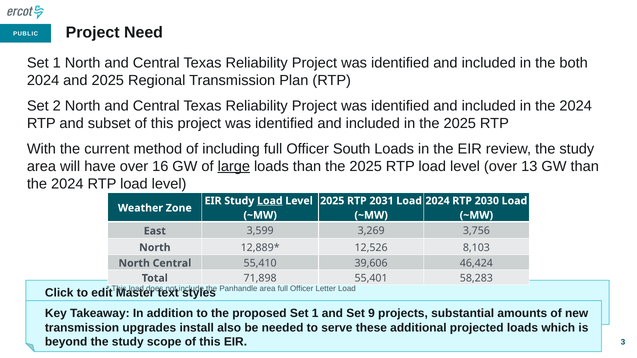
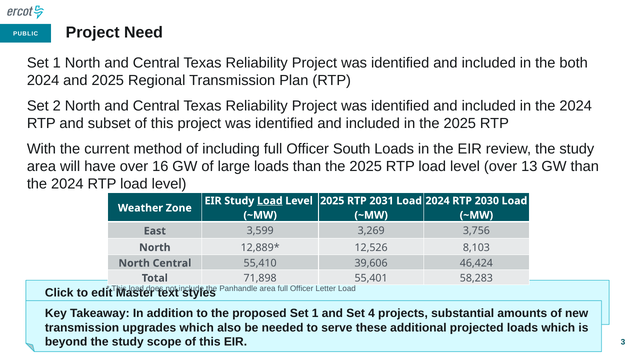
large underline: present -> none
9: 9 -> 4
upgrades install: install -> which
